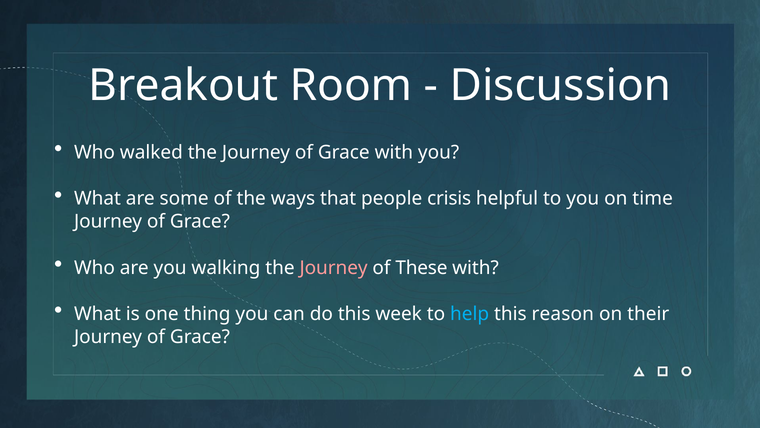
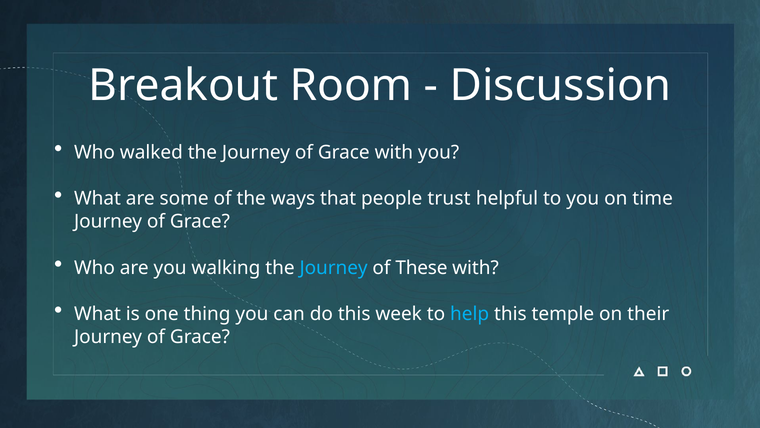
crisis: crisis -> trust
Journey at (334, 267) colour: pink -> light blue
reason: reason -> temple
